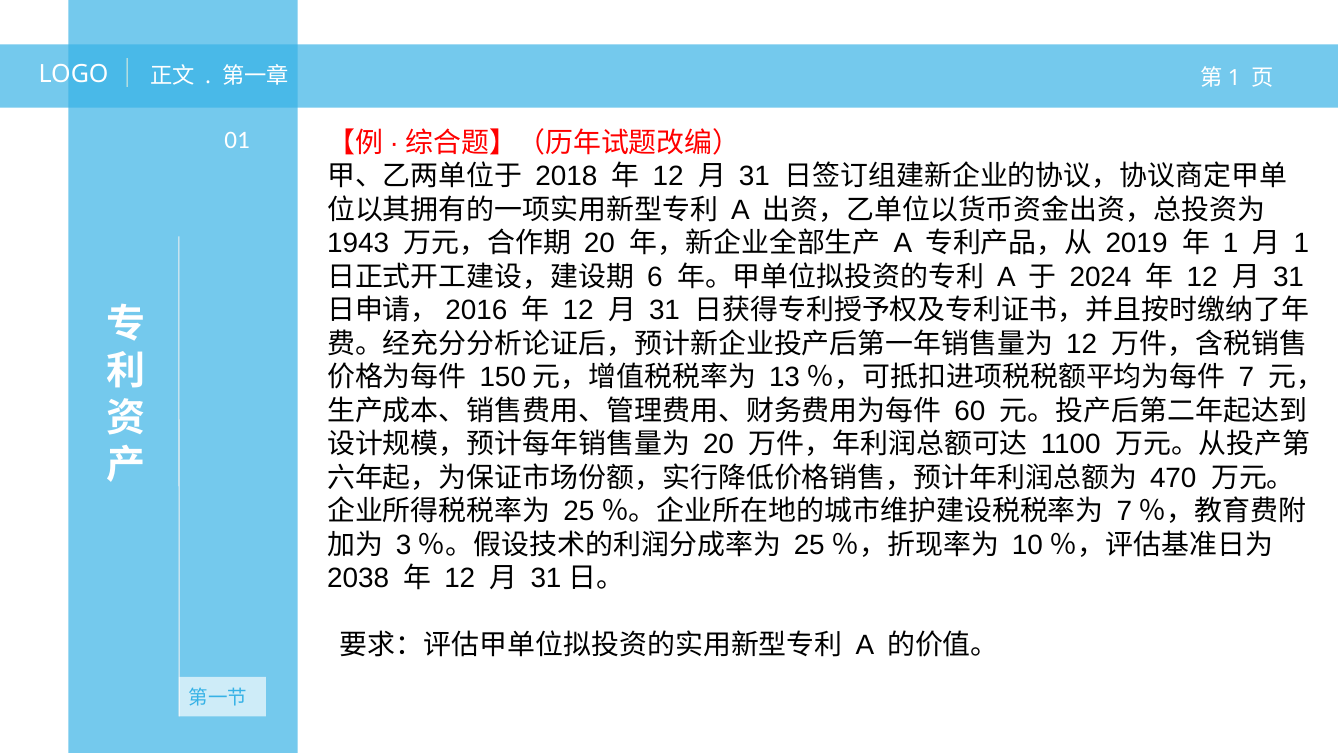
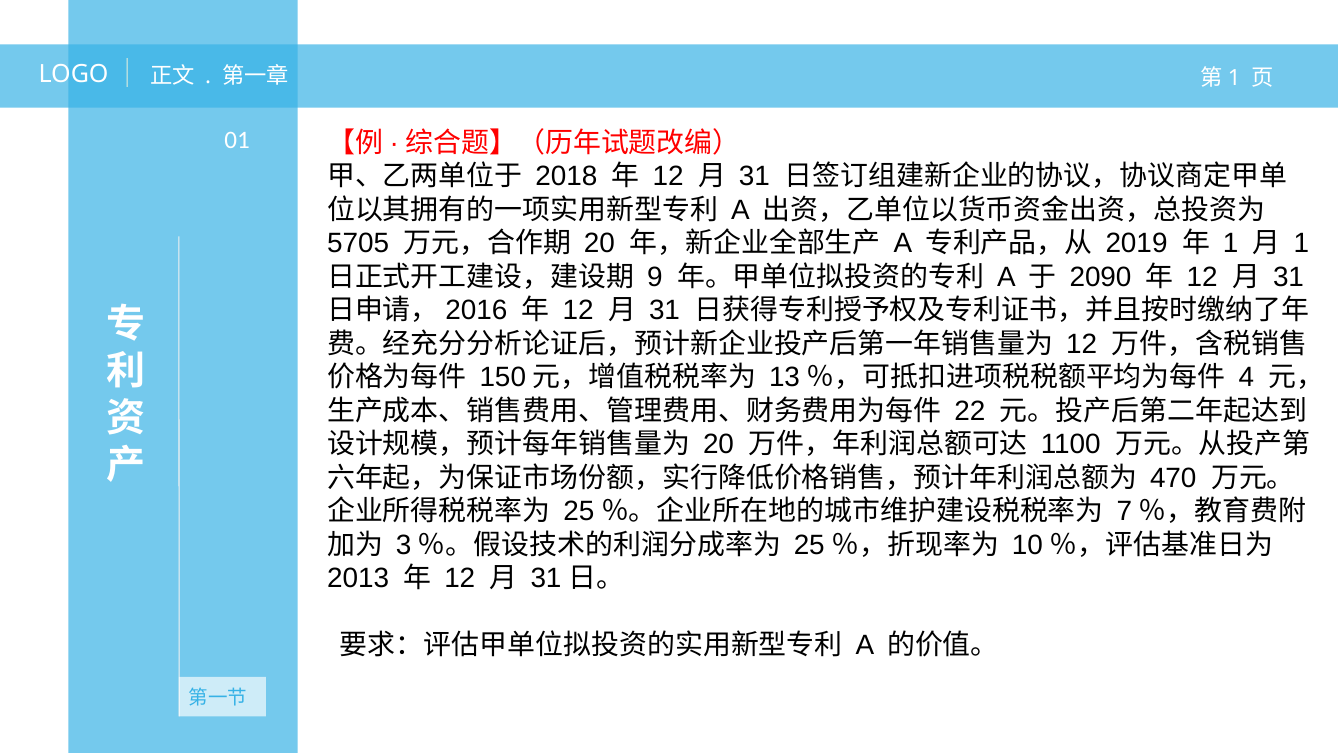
1943: 1943 -> 5705
6: 6 -> 9
2024: 2024 -> 2090
7: 7 -> 4
60: 60 -> 22
2038: 2038 -> 2013
